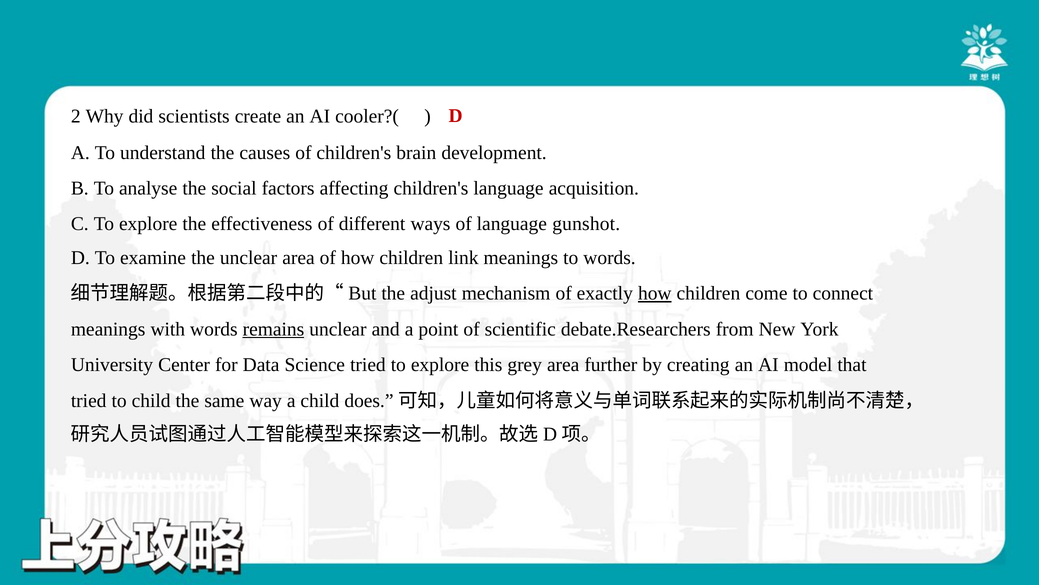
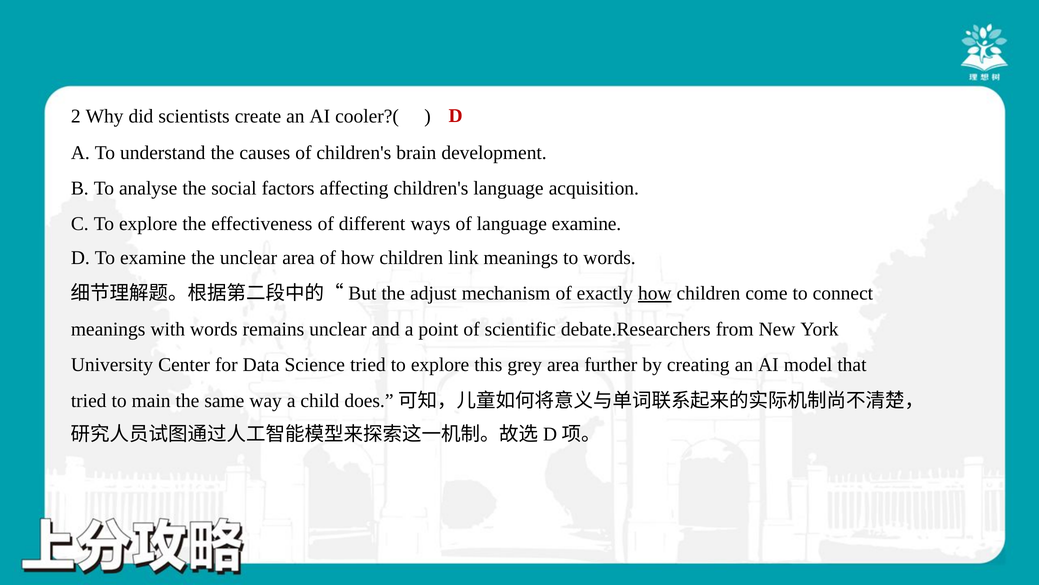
language gunshot: gunshot -> examine
remains underline: present -> none
to child: child -> main
